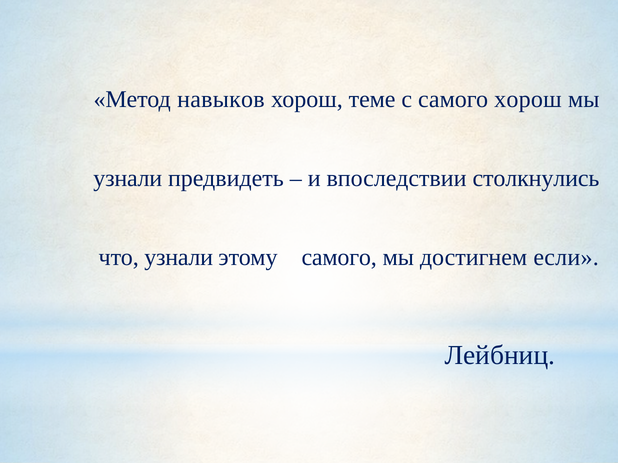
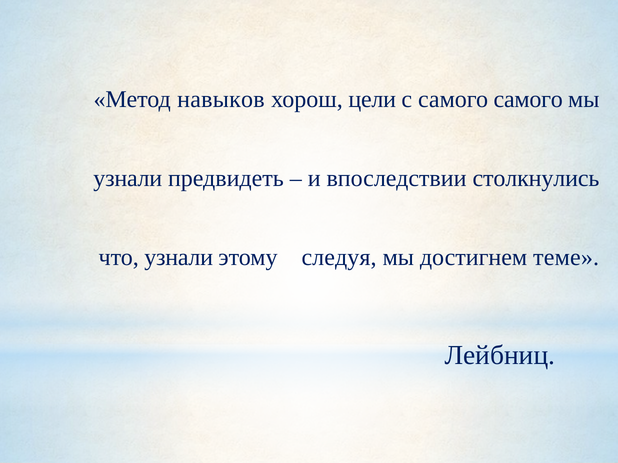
теме: теме -> цели
самого хорош: хорош -> самого
этому самого: самого -> следуя
если: если -> теме
